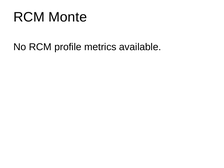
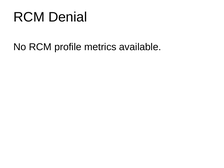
Monte: Monte -> Denial
